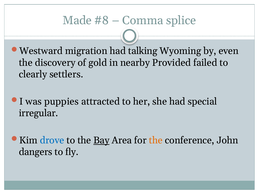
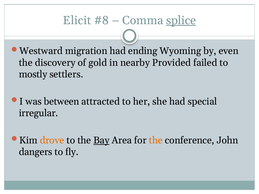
Made: Made -> Elicit
splice underline: none -> present
talking: talking -> ending
clearly: clearly -> mostly
puppies: puppies -> between
drove colour: blue -> orange
